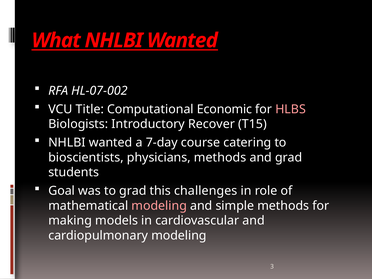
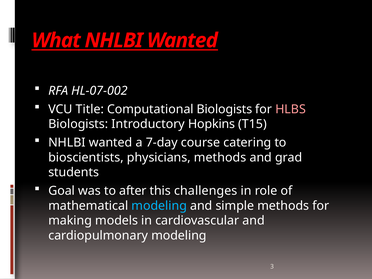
Computational Economic: Economic -> Biologists
Recover: Recover -> Hopkins
to grad: grad -> after
modeling at (159, 206) colour: pink -> light blue
